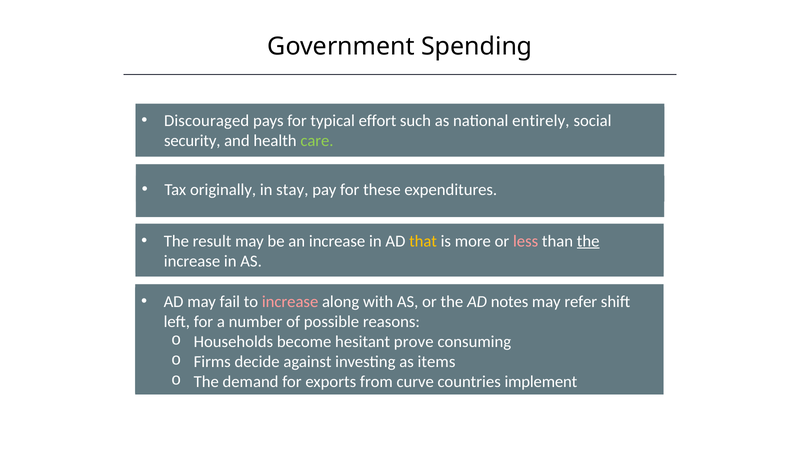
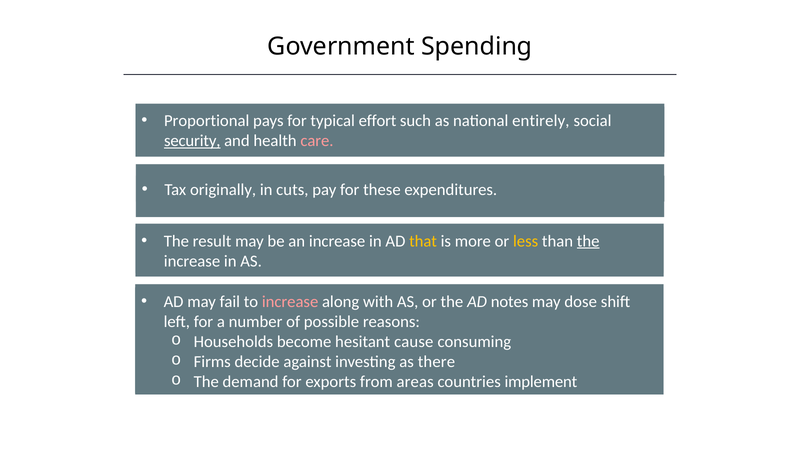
Discouraged: Discouraged -> Proportional
security underline: none -> present
care colour: light green -> pink
stay: stay -> cuts
less colour: pink -> yellow
refer: refer -> dose
prove: prove -> cause
items: items -> there
curve: curve -> areas
